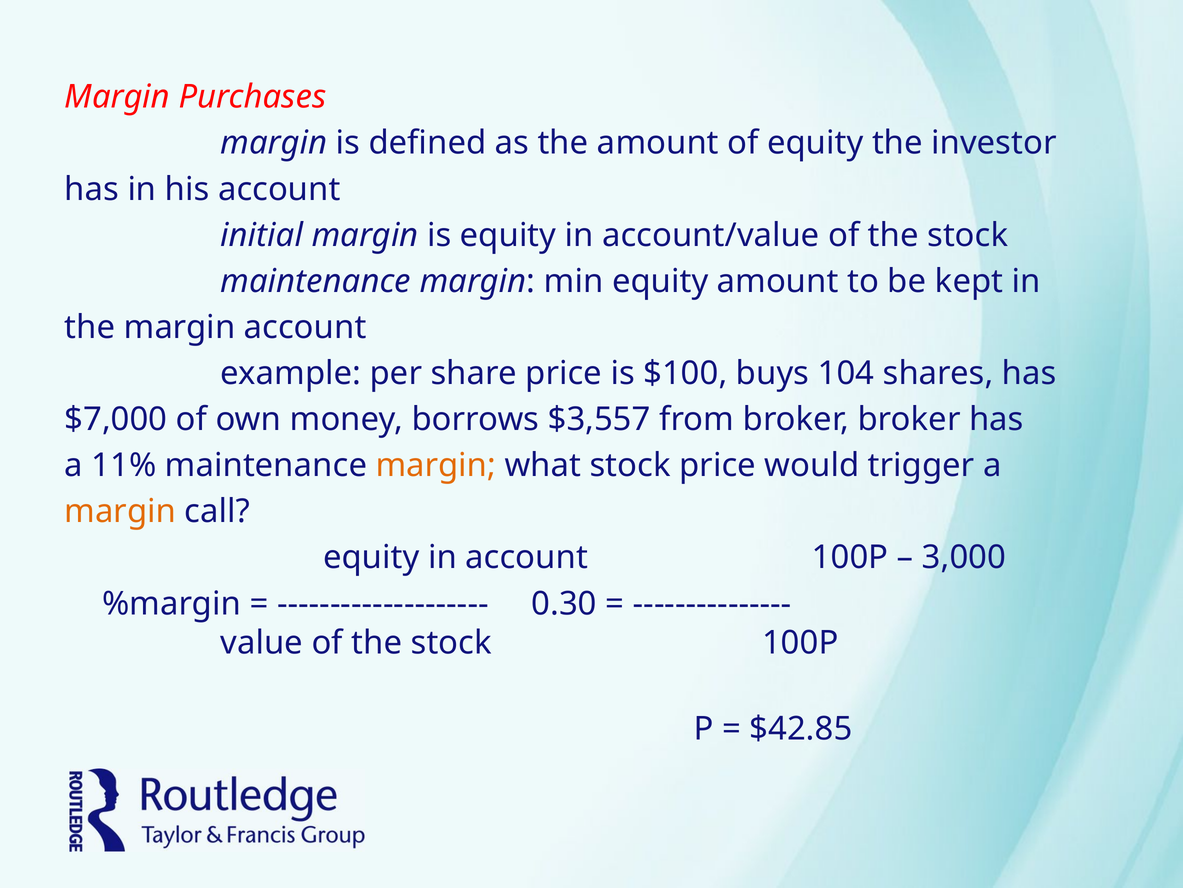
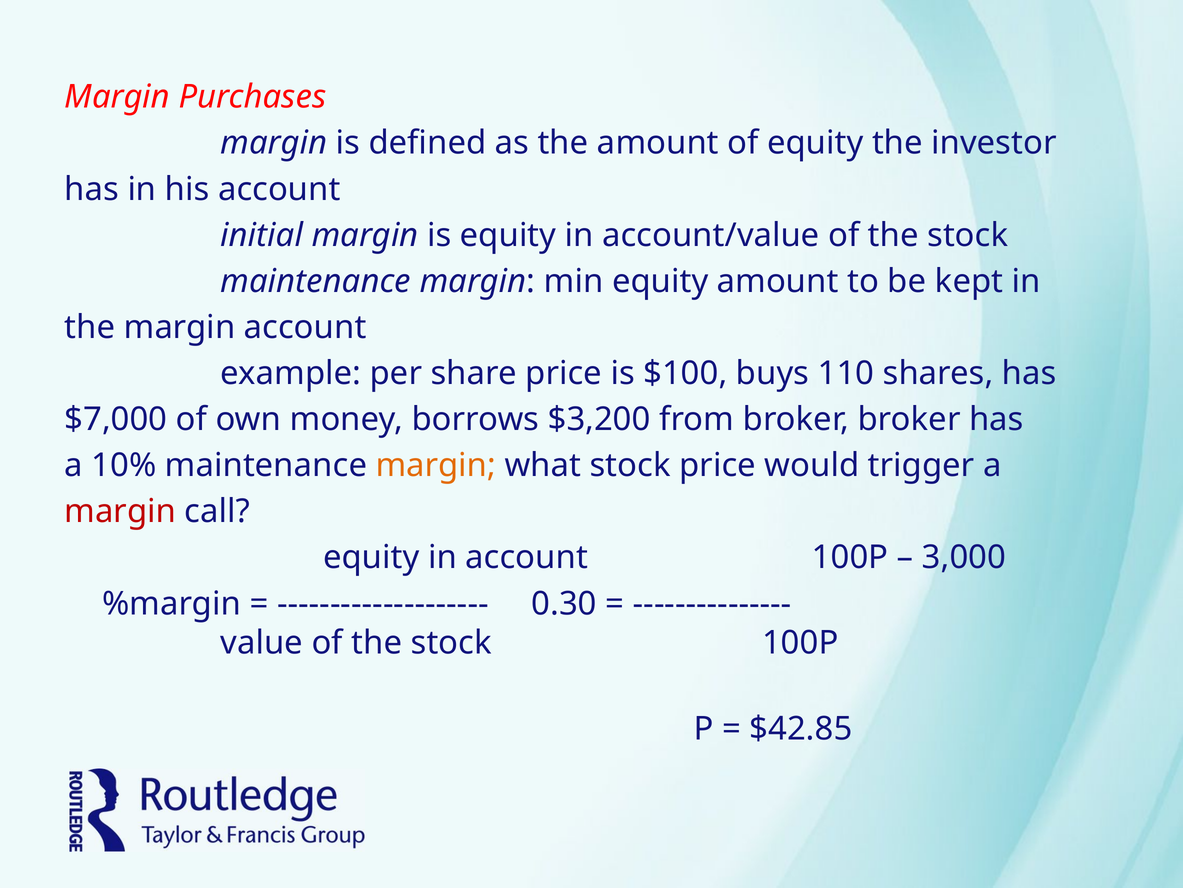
104: 104 -> 110
$3,557: $3,557 -> $3,200
11%: 11% -> 10%
margin at (120, 511) colour: orange -> red
